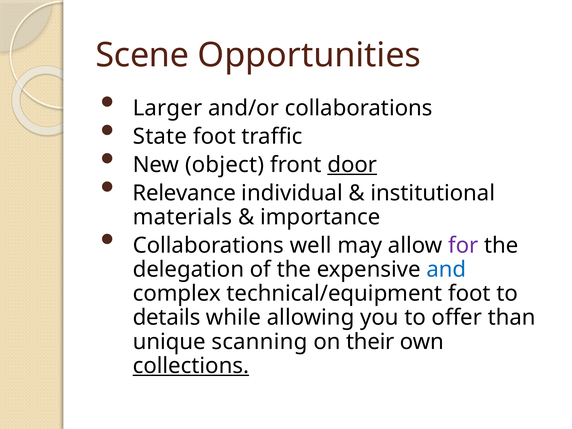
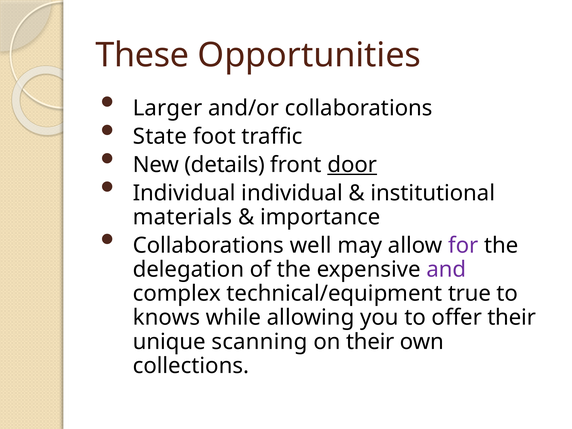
Scene: Scene -> These
object: object -> details
Relevance at (184, 193): Relevance -> Individual
and colour: blue -> purple
technical/equipment foot: foot -> true
details: details -> knows
offer than: than -> their
collections underline: present -> none
